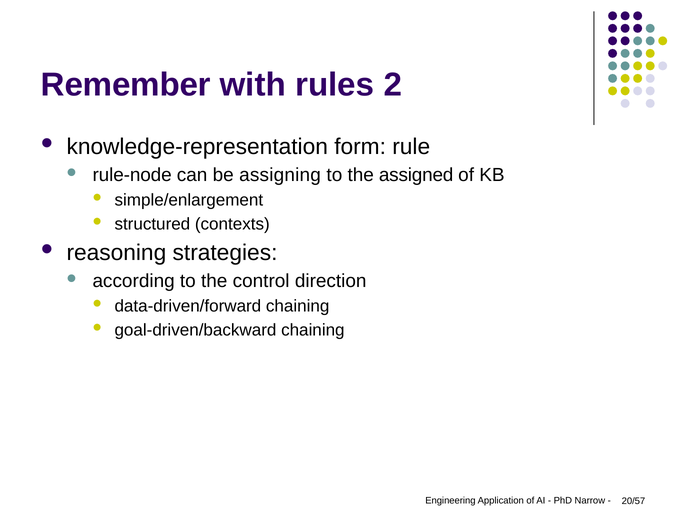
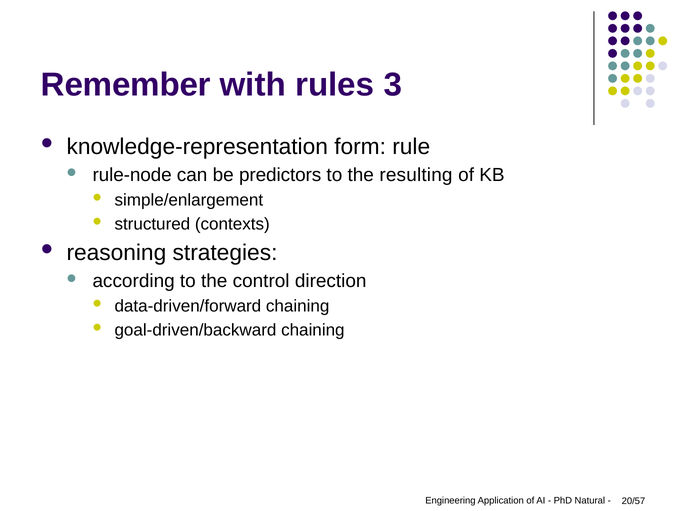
2: 2 -> 3
assigning: assigning -> predictors
assigned: assigned -> resulting
Narrow: Narrow -> Natural
